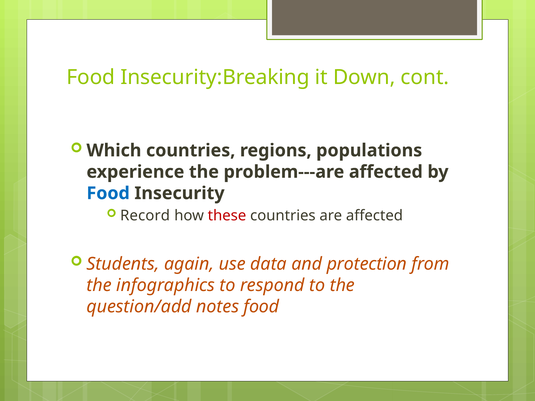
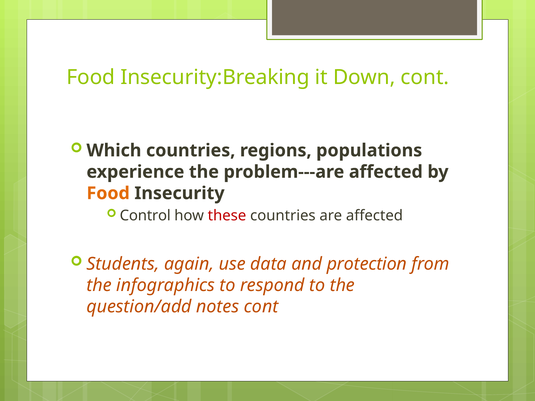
Food at (108, 193) colour: blue -> orange
Record: Record -> Control
notes food: food -> cont
